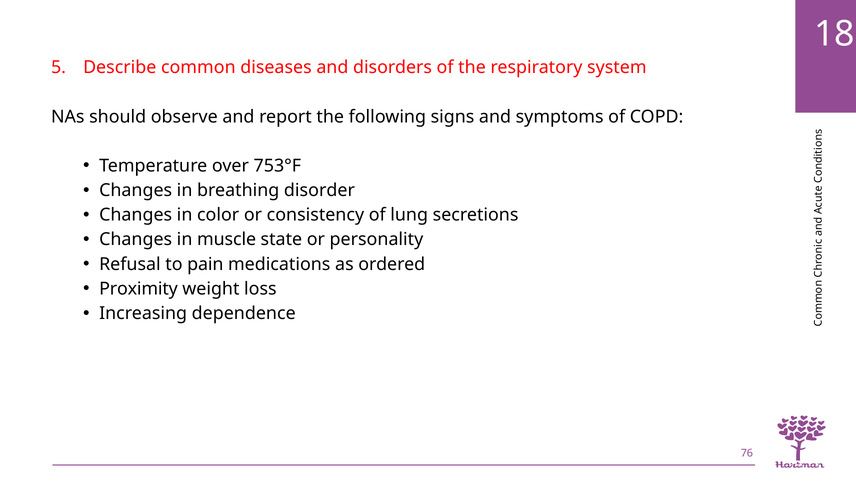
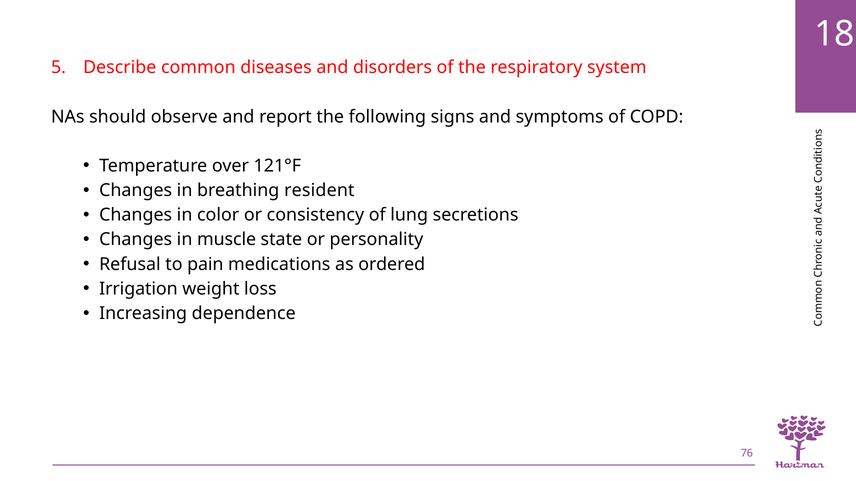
753°F: 753°F -> 121°F
disorder: disorder -> resident
Proximity: Proximity -> Irrigation
